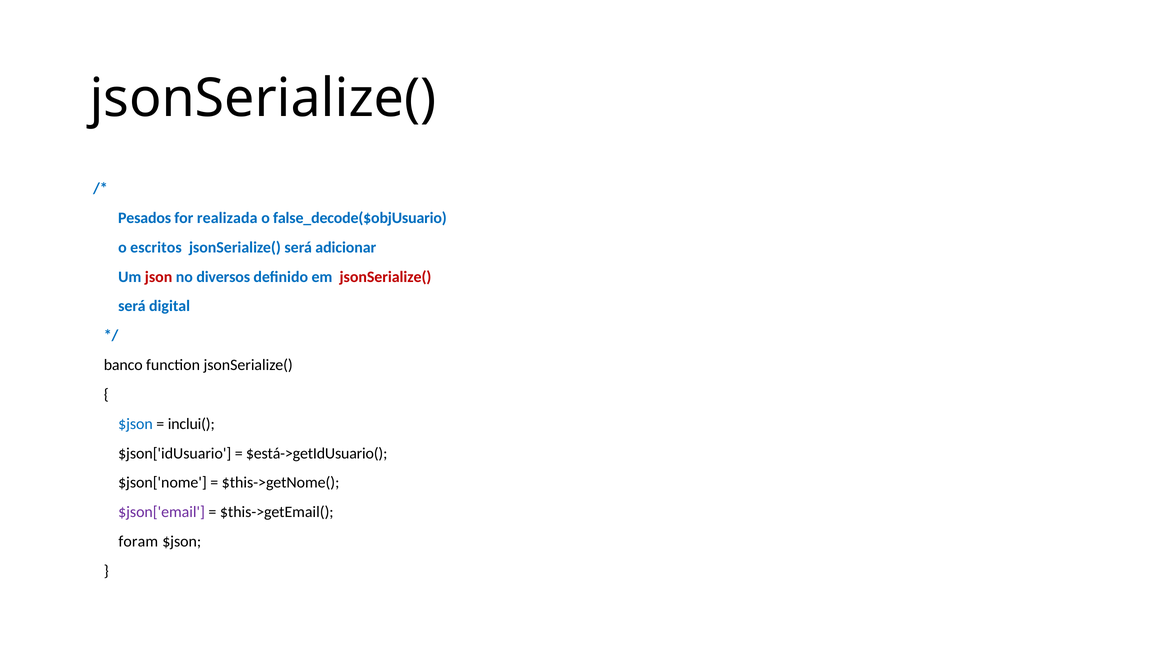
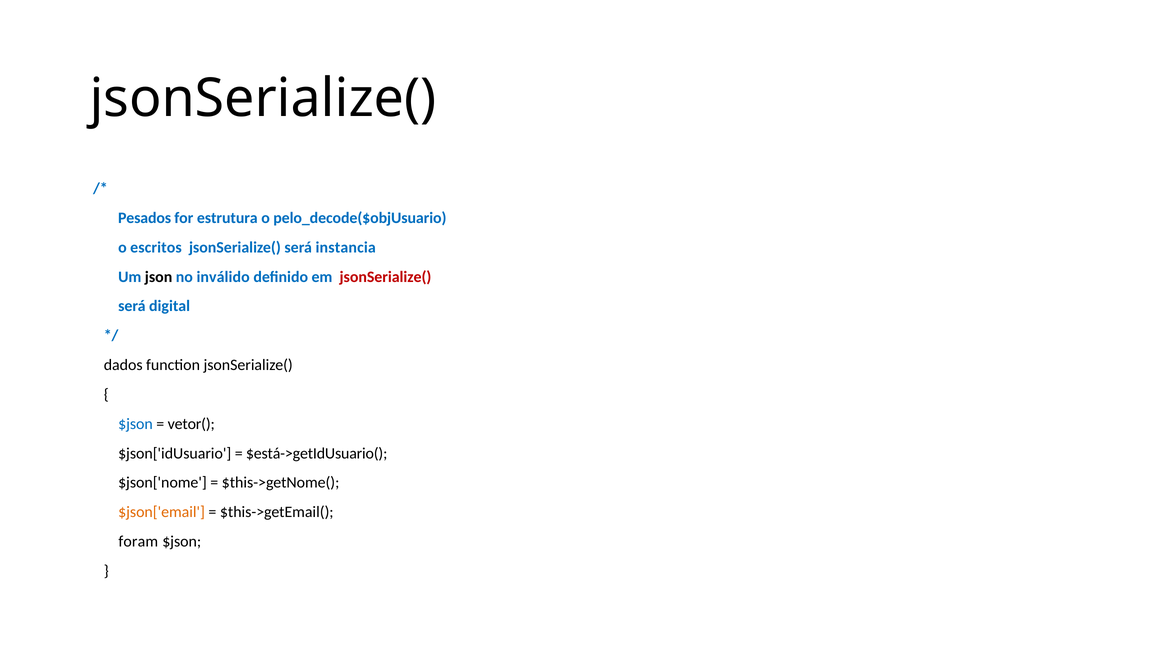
realizada: realizada -> estrutura
false_decode($objUsuario: false_decode($objUsuario -> pelo_decode($objUsuario
adicionar: adicionar -> instancia
json colour: red -> black
diversos: diversos -> inválido
banco: banco -> dados
inclui(: inclui( -> vetor(
$json['email colour: purple -> orange
